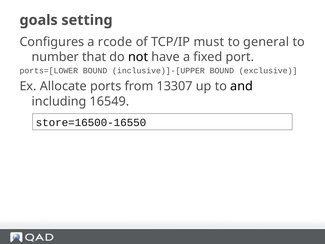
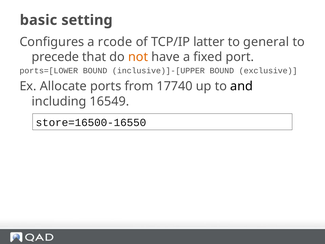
goals: goals -> basic
must: must -> latter
number: number -> precede
not colour: black -> orange
13307: 13307 -> 17740
